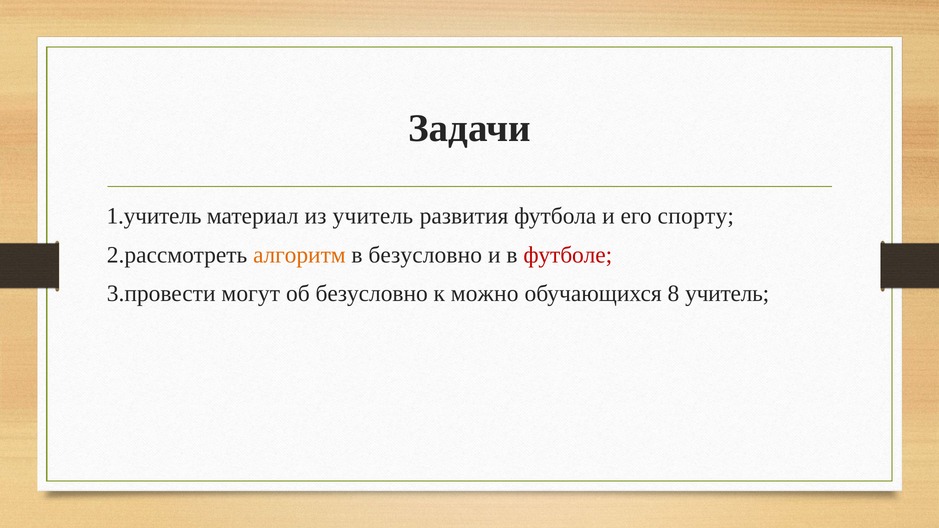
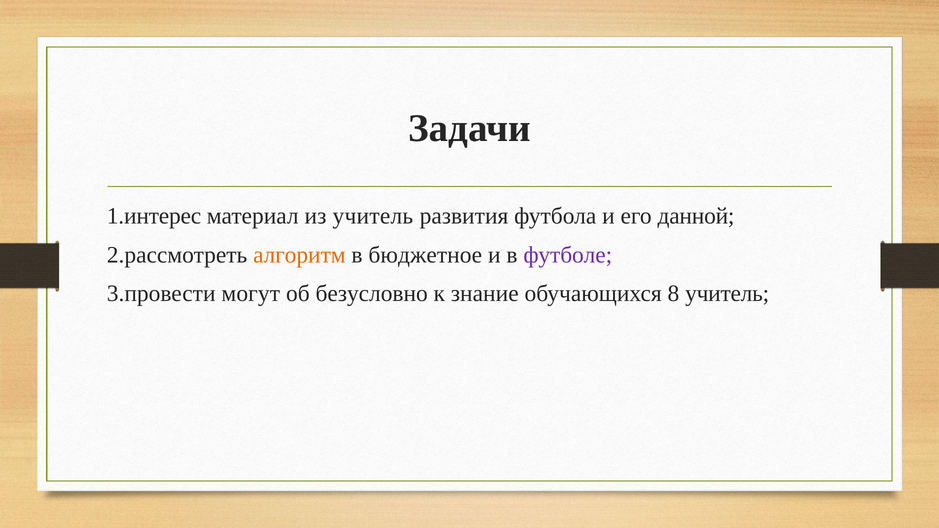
1.учитель: 1.учитель -> 1.интерес
спорту: спорту -> данной
в безусловно: безусловно -> бюджетное
футболе colour: red -> purple
можно: можно -> знание
